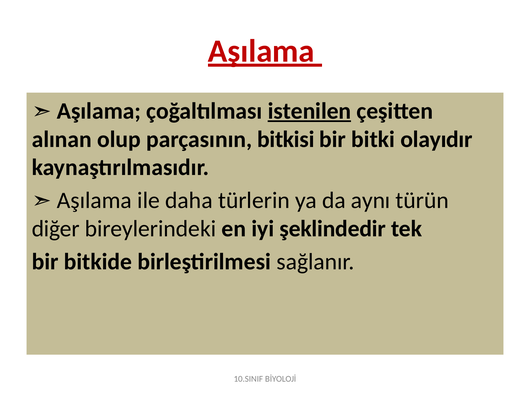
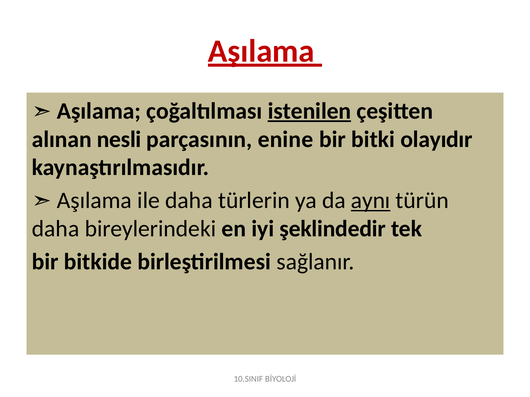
olup: olup -> nesli
bitkisi: bitkisi -> enine
aynı underline: none -> present
diğer at (56, 229): diğer -> daha
